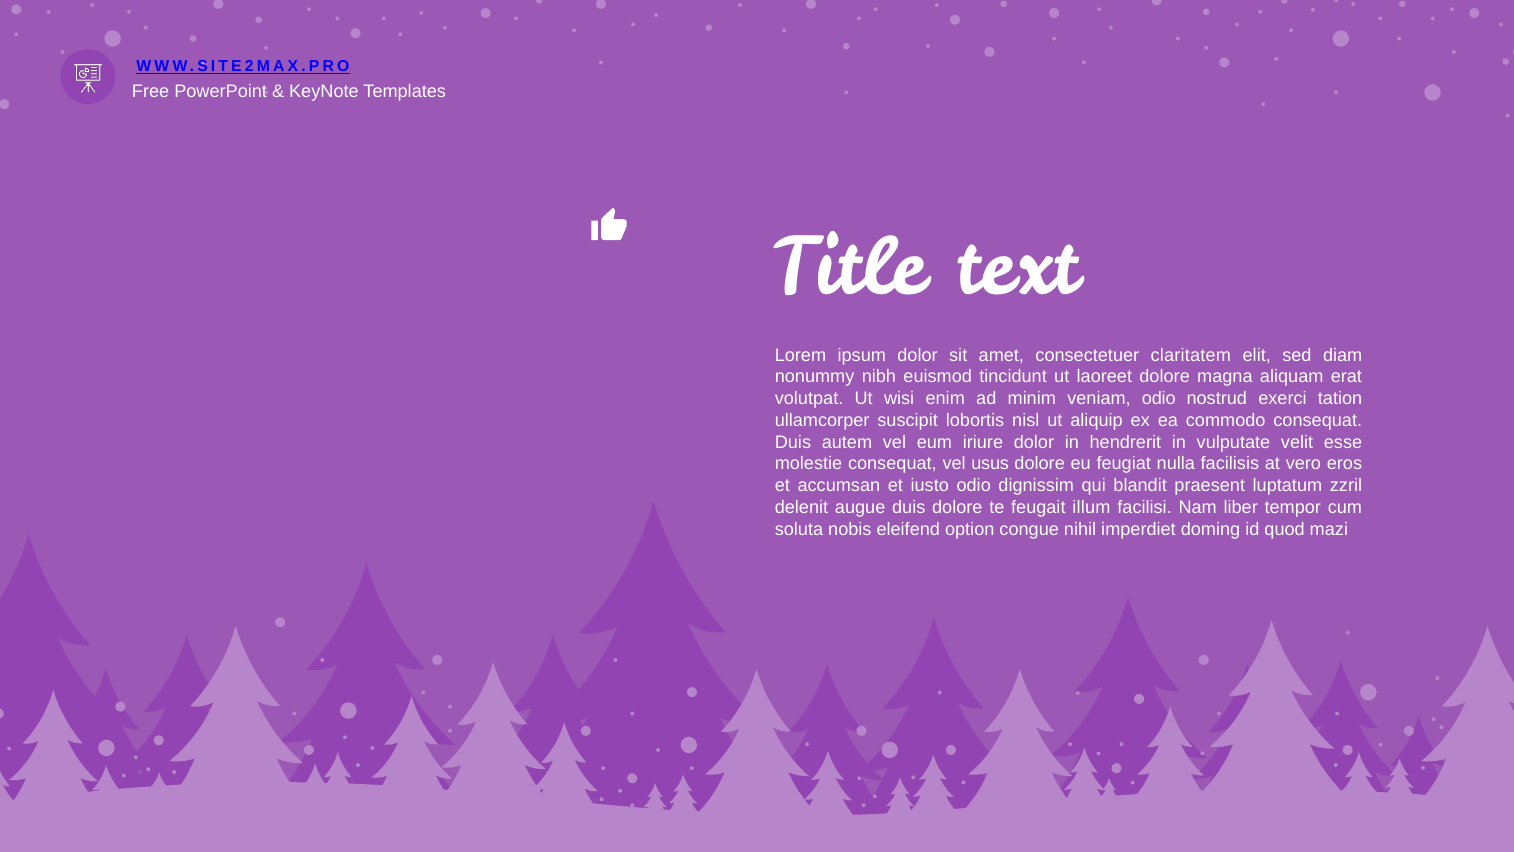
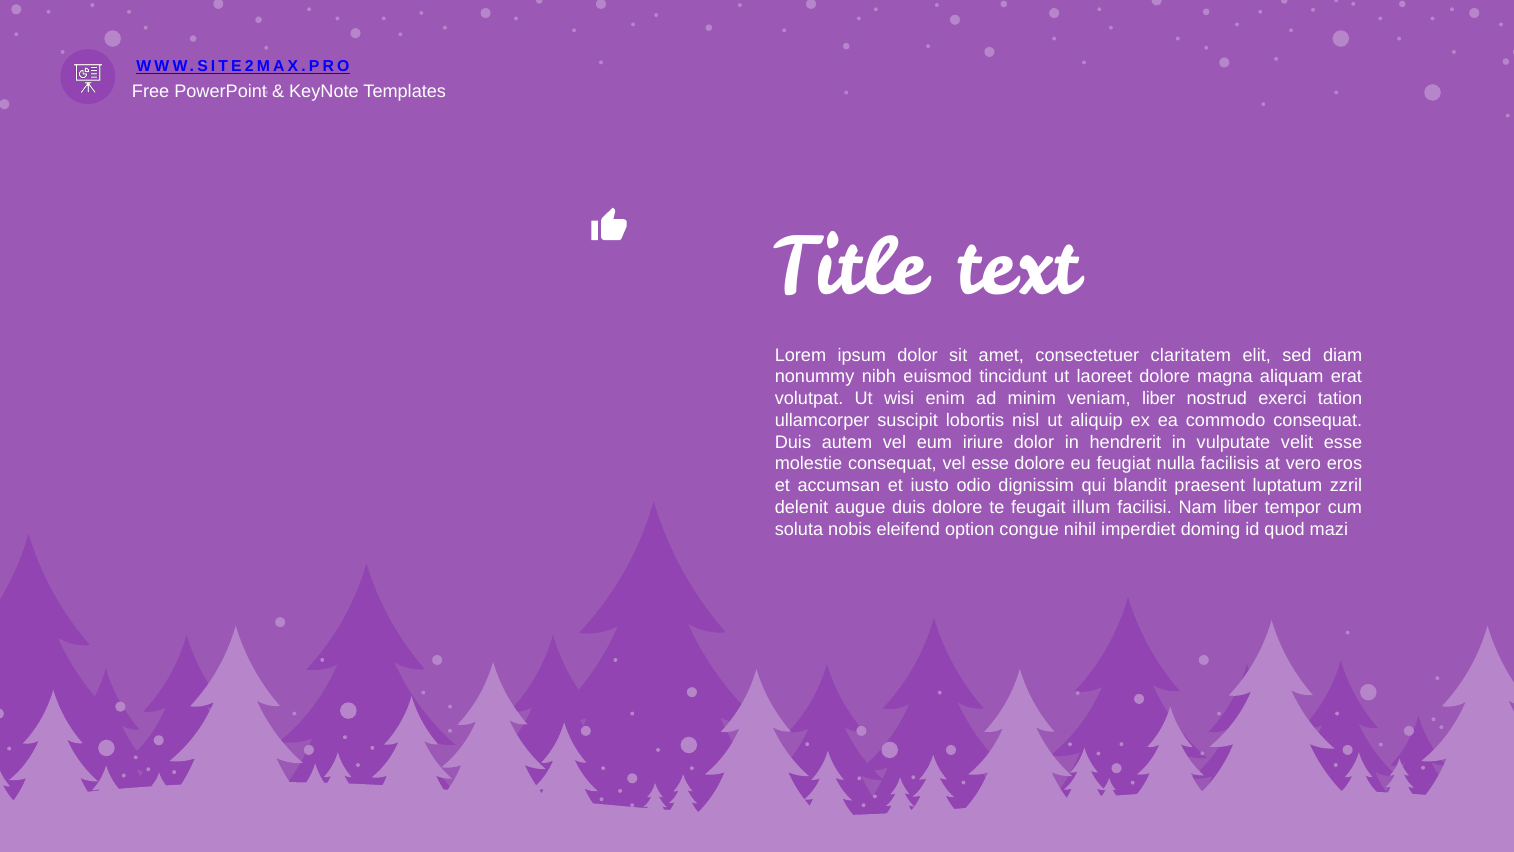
veniam odio: odio -> liber
vel usus: usus -> esse
